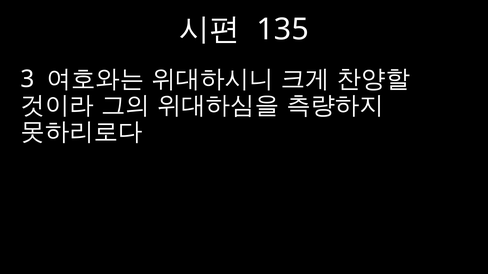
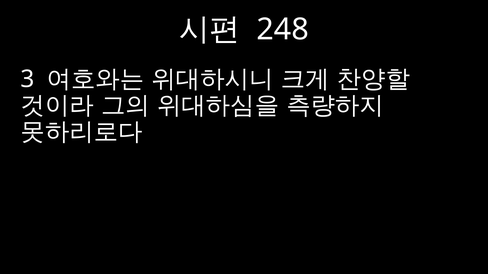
135: 135 -> 248
